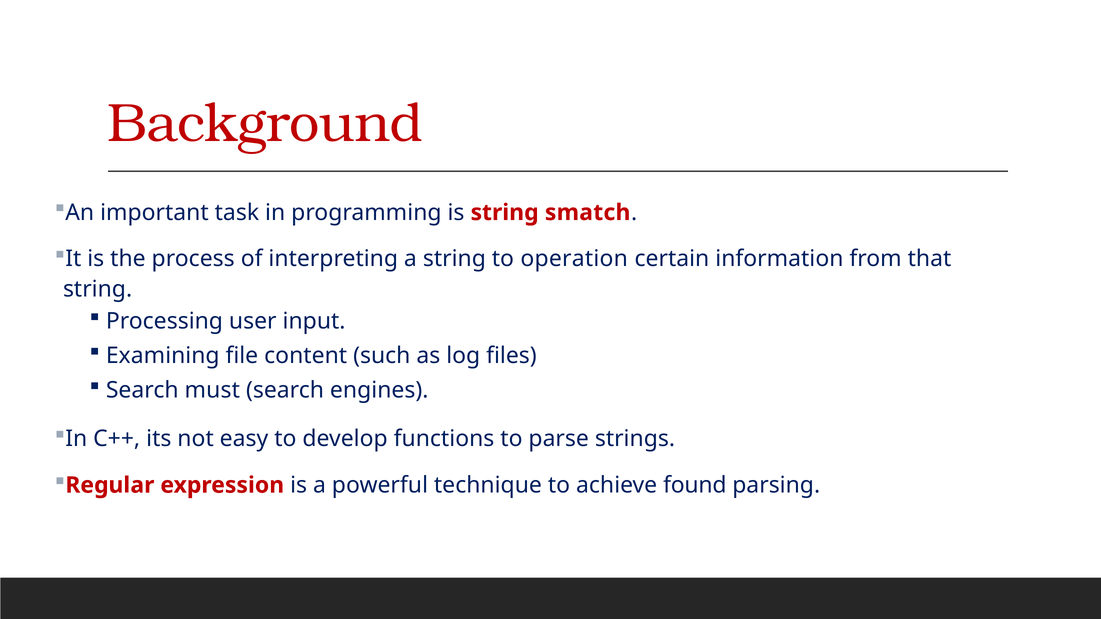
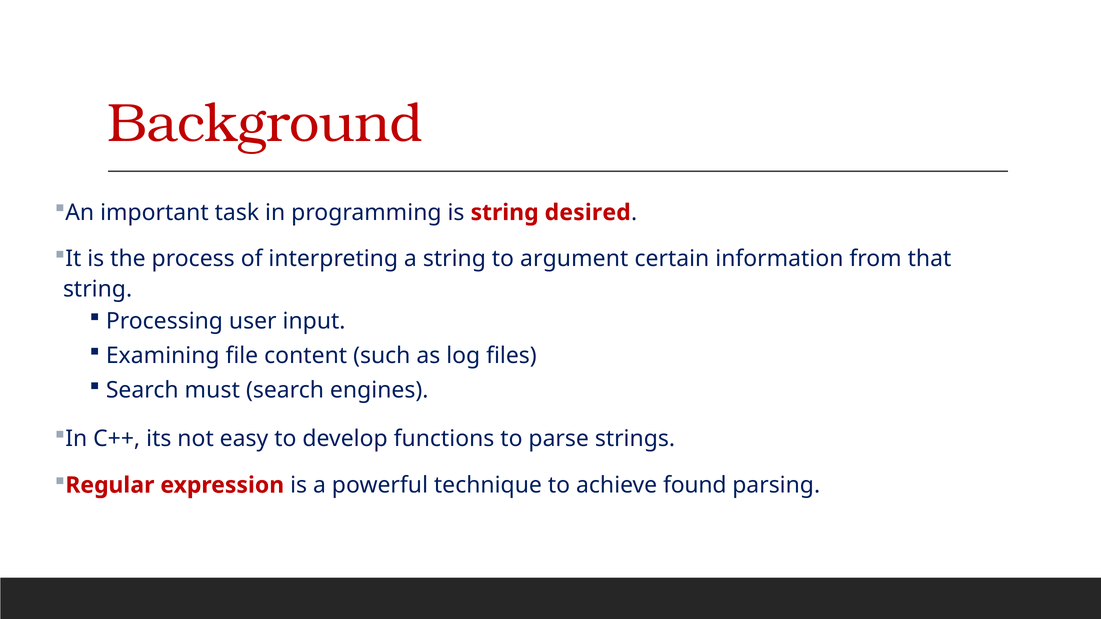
smatch: smatch -> desired
operation: operation -> argument
